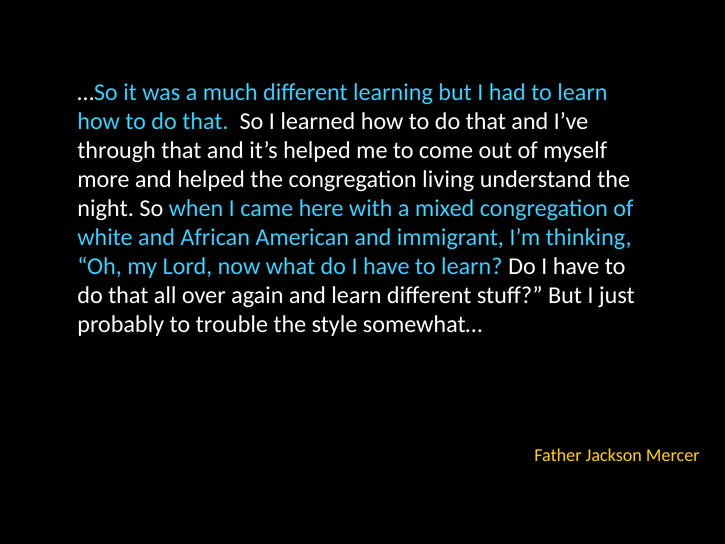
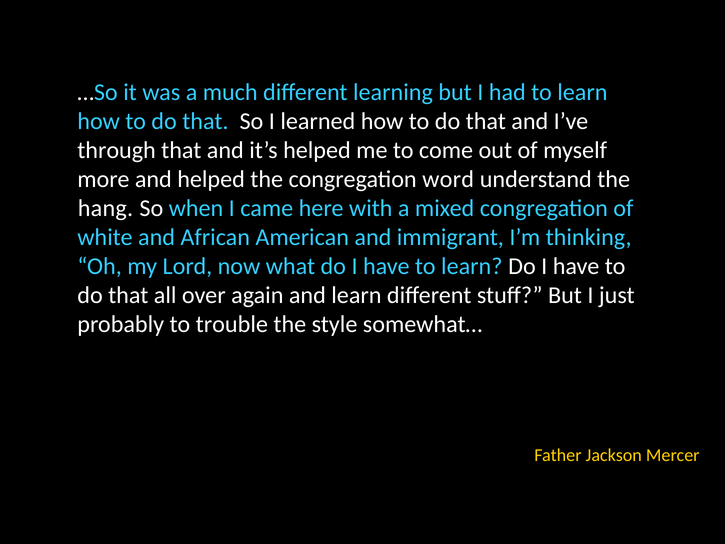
living: living -> word
night: night -> hang
